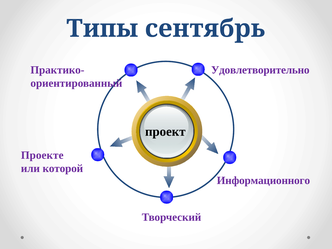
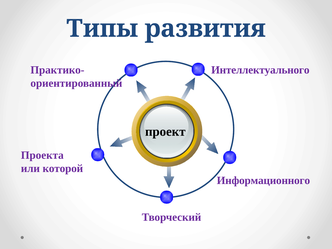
сентябрь: сентябрь -> развития
Удовлетворительно: Удовлетворительно -> Интеллектуального
Проекте: Проекте -> Проекта
